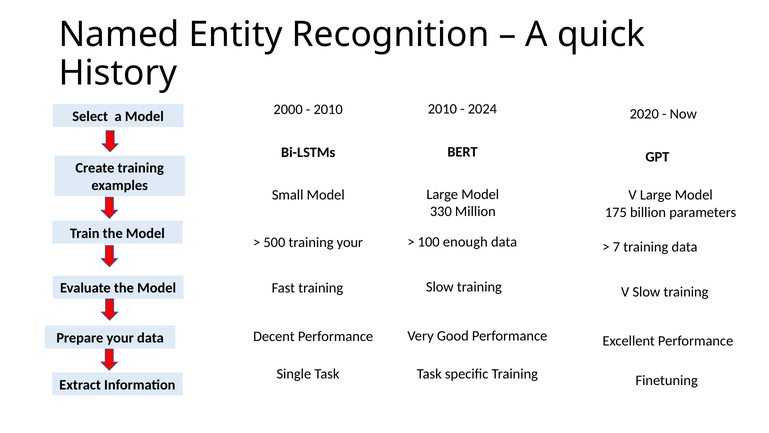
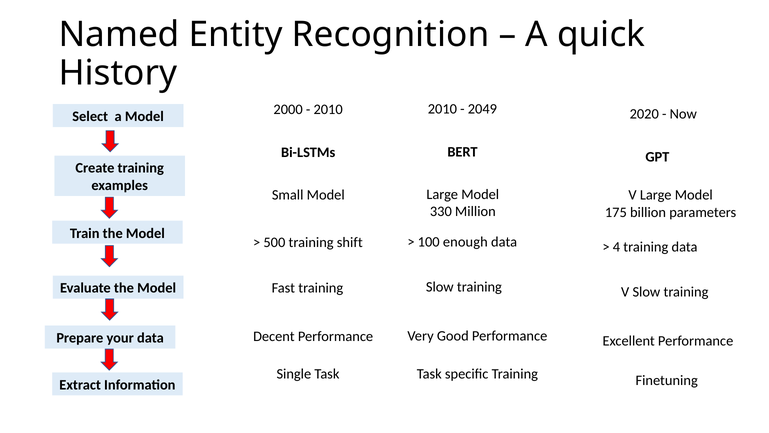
2024: 2024 -> 2049
training your: your -> shift
7: 7 -> 4
